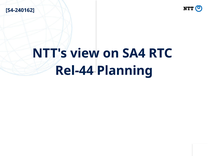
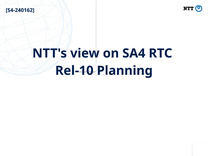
Rel-44: Rel-44 -> Rel-10
